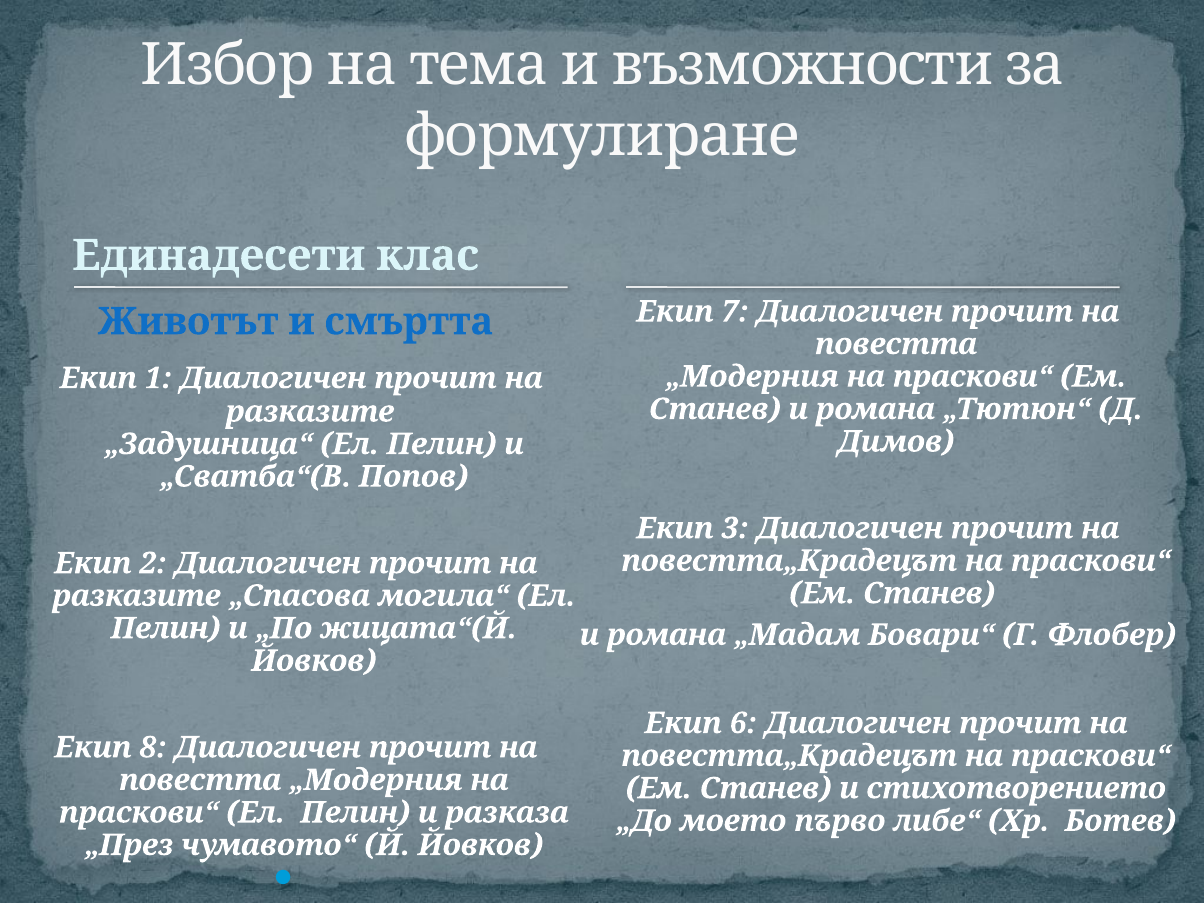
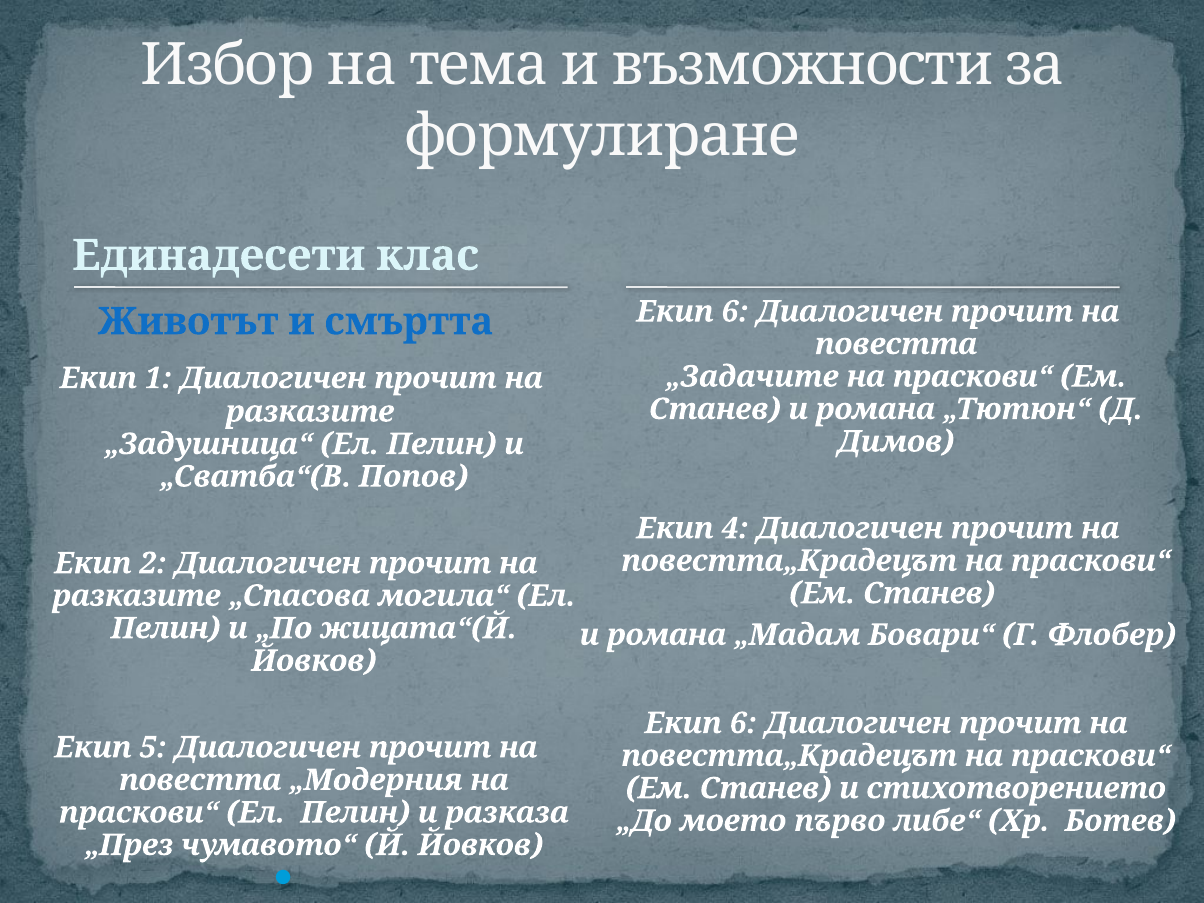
7 at (735, 312): 7 -> 6
„Модерния at (752, 377): „Модерния -> „Задачите
3: 3 -> 4
8: 8 -> 5
